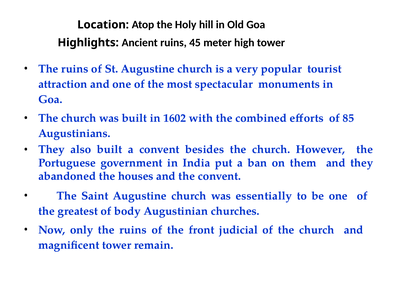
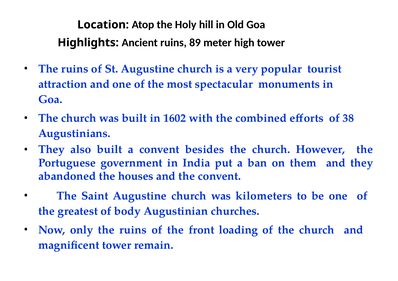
45: 45 -> 89
85: 85 -> 38
essentially: essentially -> kilometers
judicial: judicial -> loading
